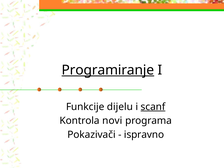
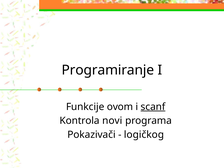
Programiranje underline: present -> none
dijelu: dijelu -> ovom
ispravno: ispravno -> logičkog
